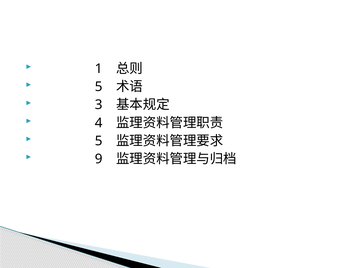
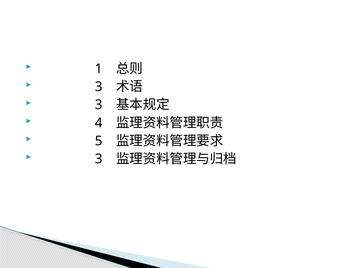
5 at (99, 87): 5 -> 3
9 at (99, 159): 9 -> 3
